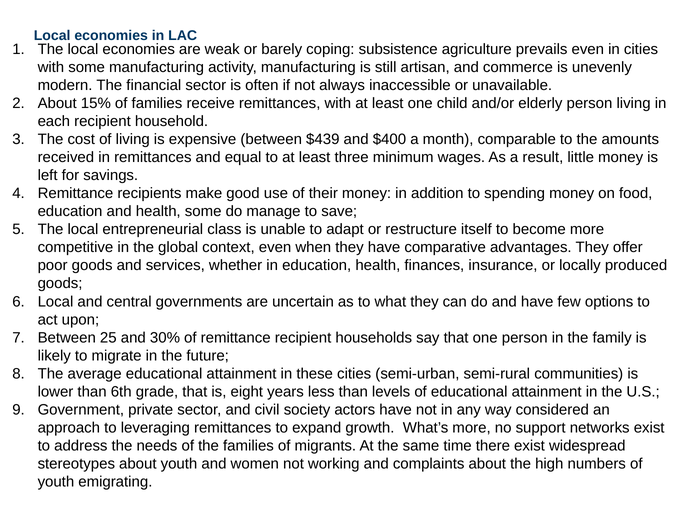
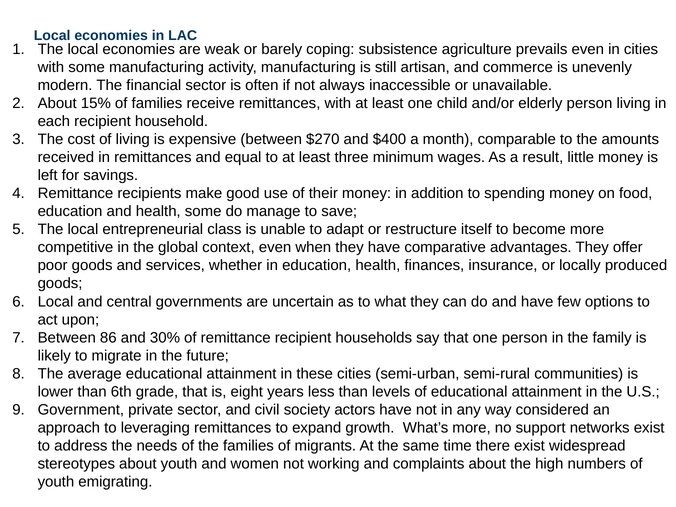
$439: $439 -> $270
25: 25 -> 86
